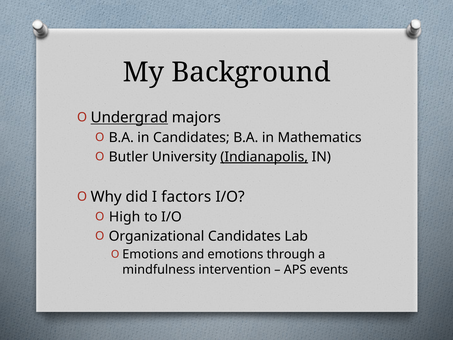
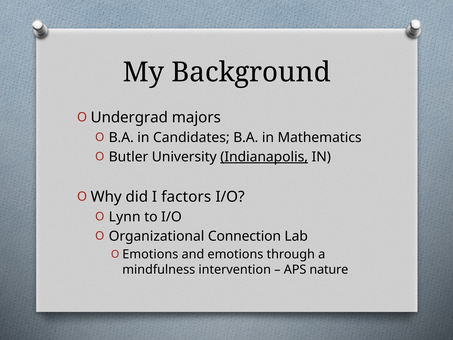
Undergrad underline: present -> none
High: High -> Lynn
Organizational Candidates: Candidates -> Connection
events: events -> nature
